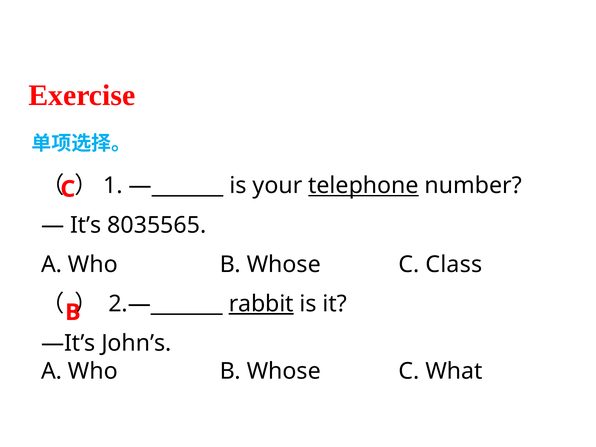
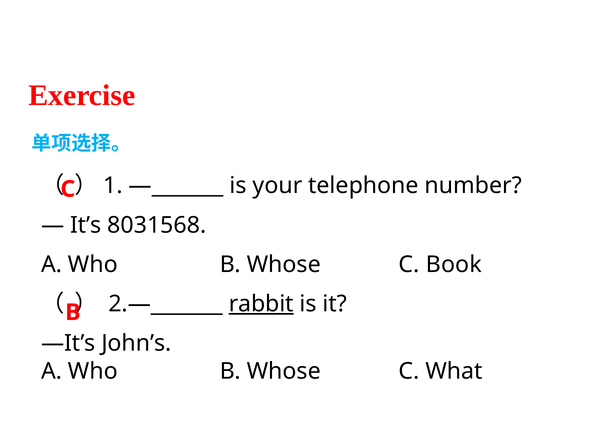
telephone underline: present -> none
8035565: 8035565 -> 8031568
Class: Class -> Book
